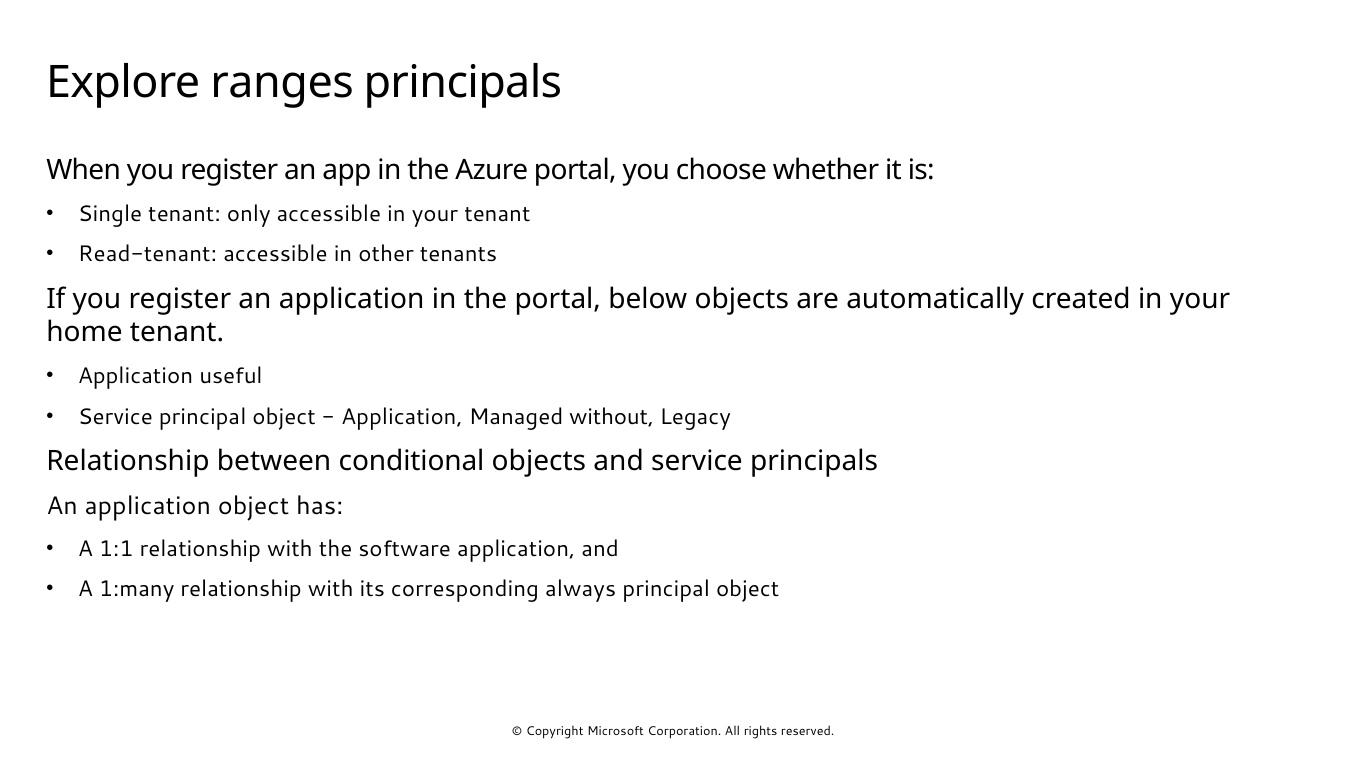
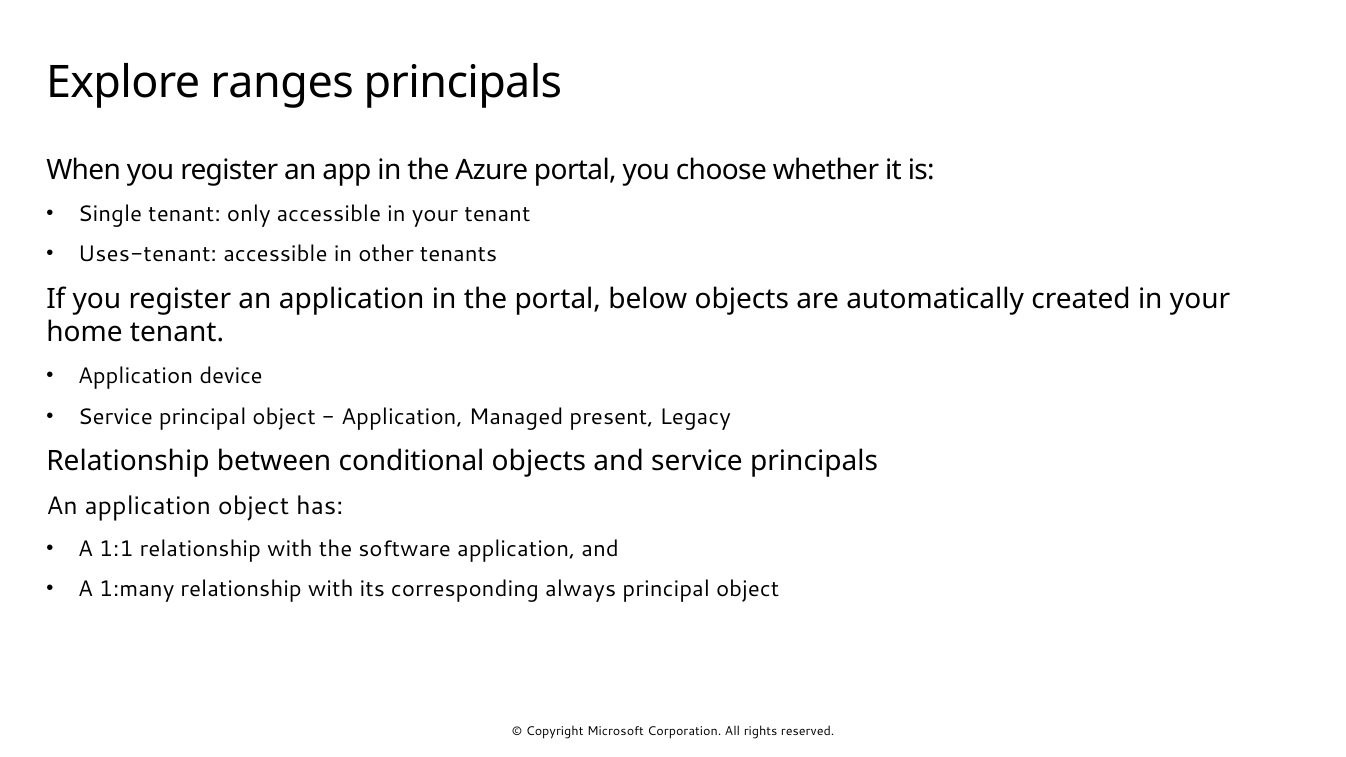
Read-tenant: Read-tenant -> Uses-tenant
useful: useful -> device
without: without -> present
